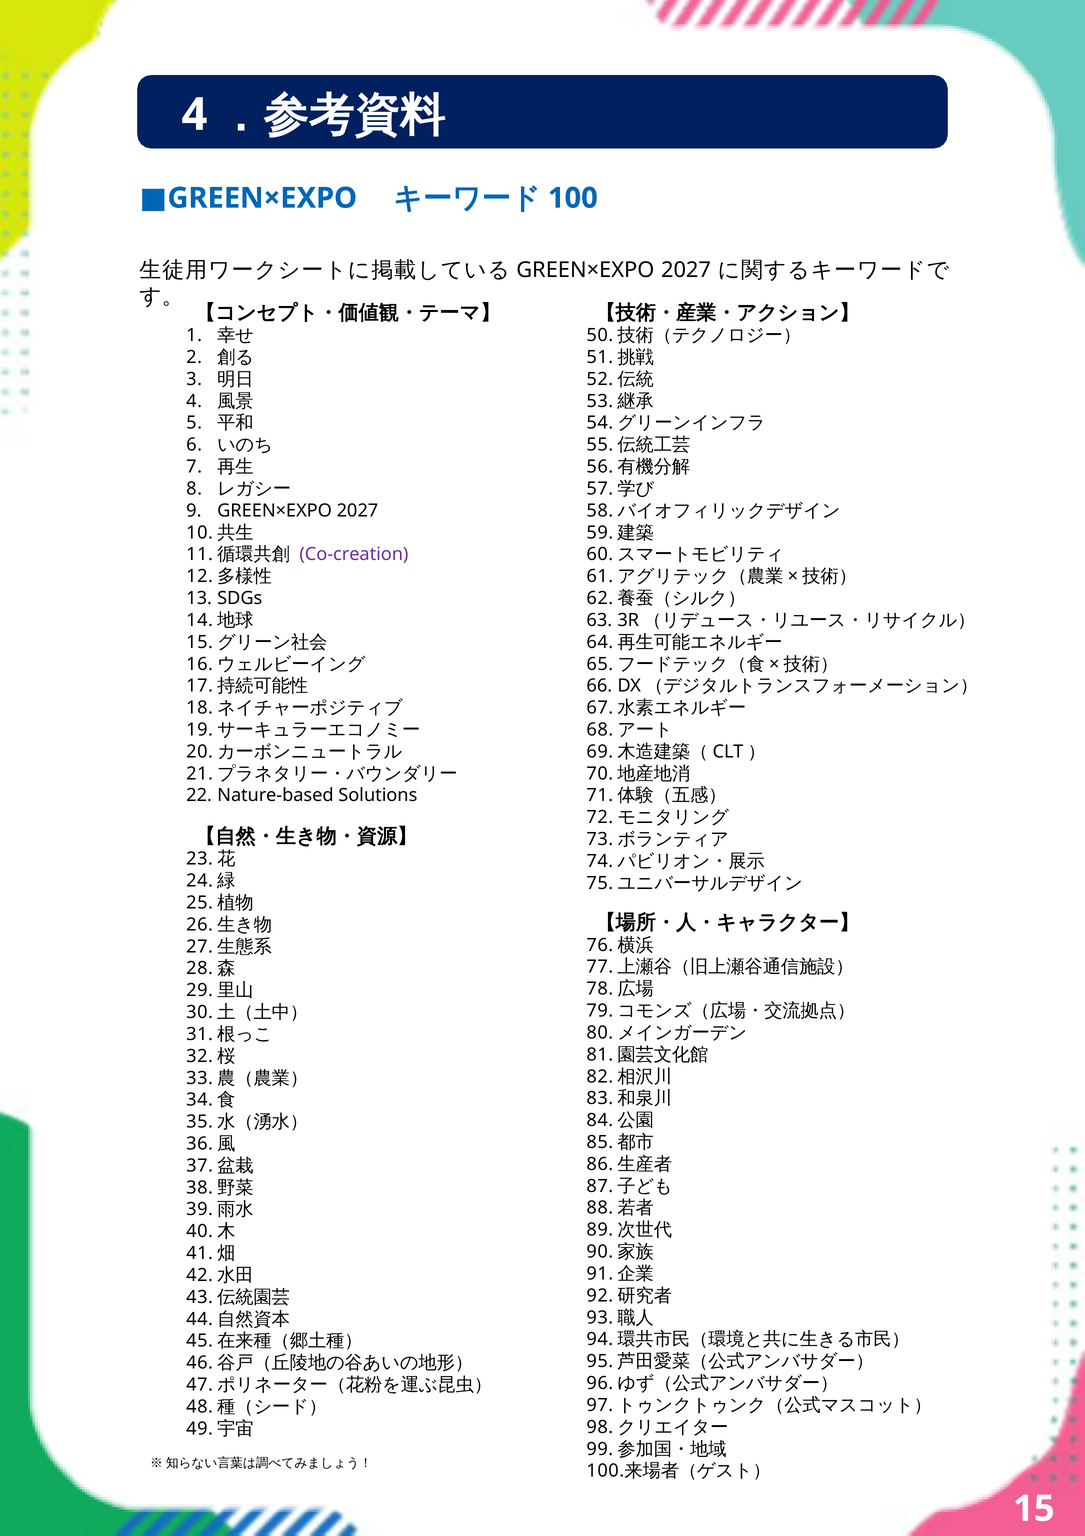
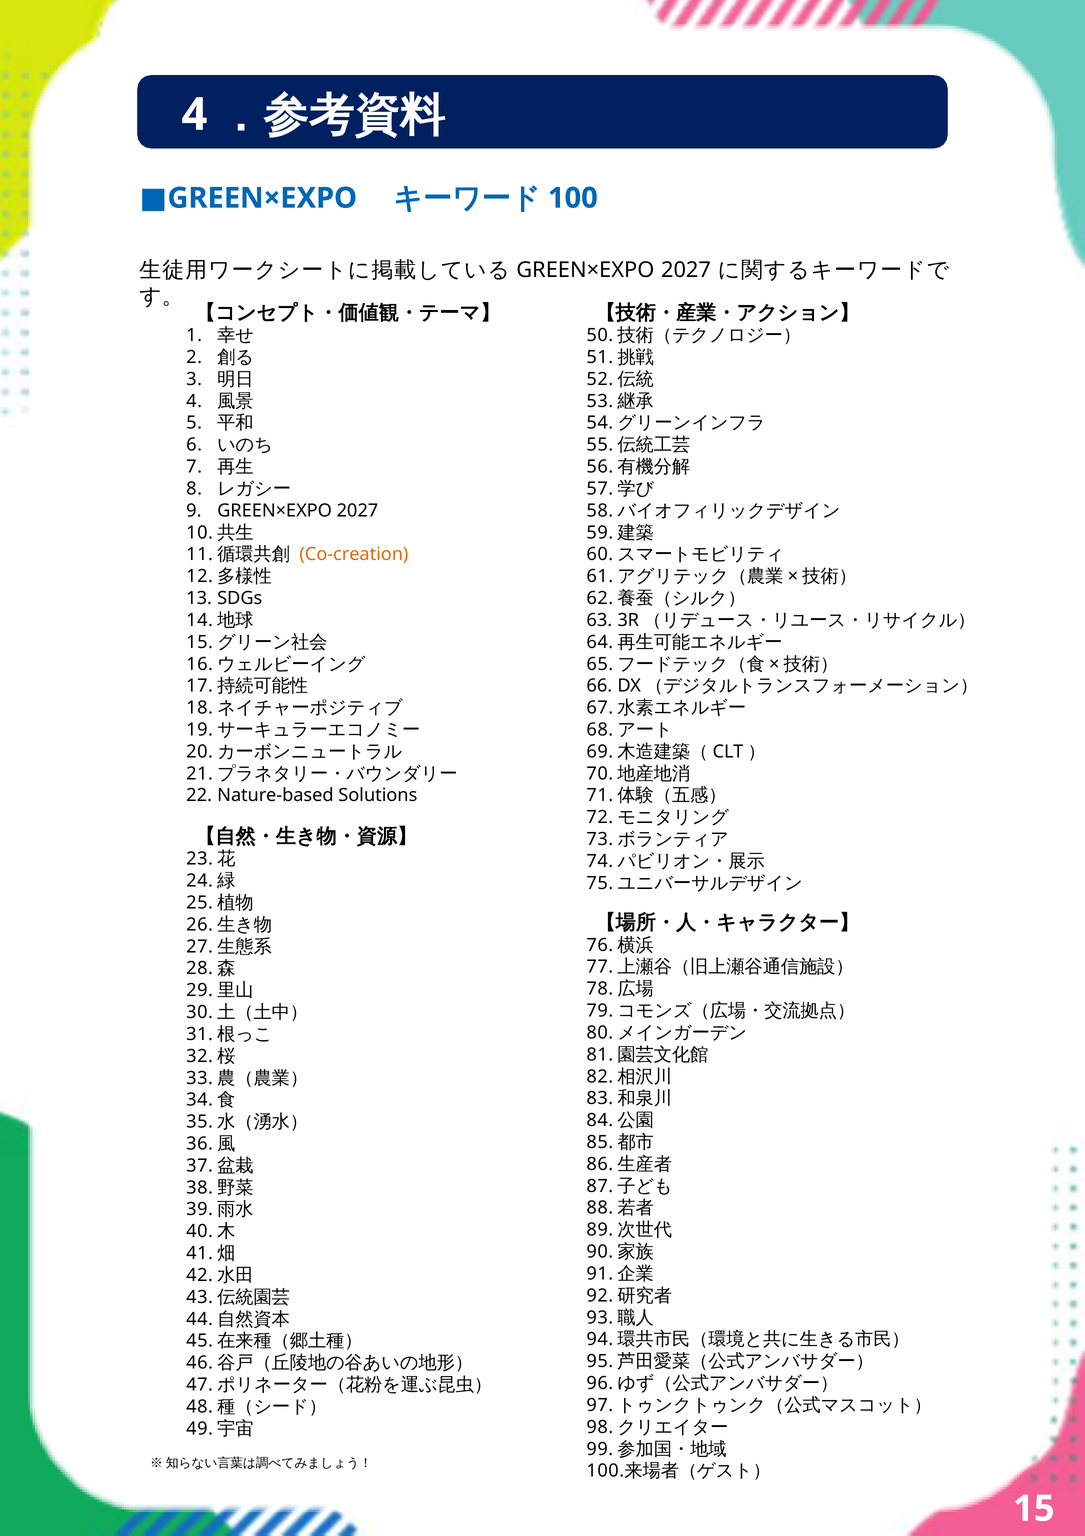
Co-creation colour: purple -> orange
